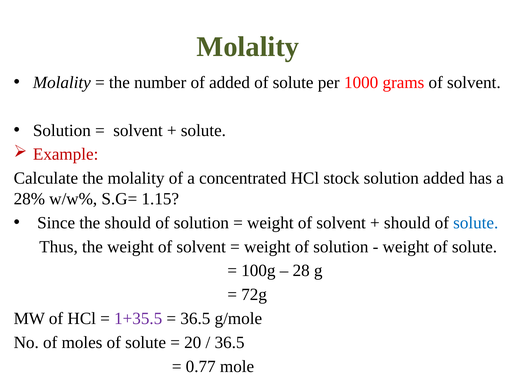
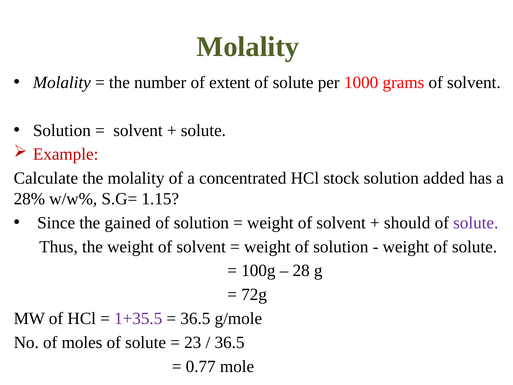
of added: added -> extent
the should: should -> gained
solute at (476, 223) colour: blue -> purple
20: 20 -> 23
